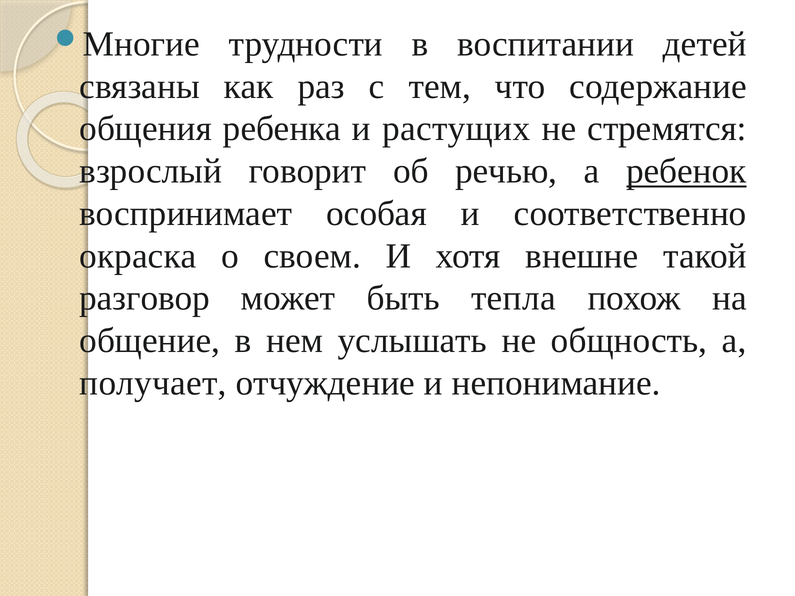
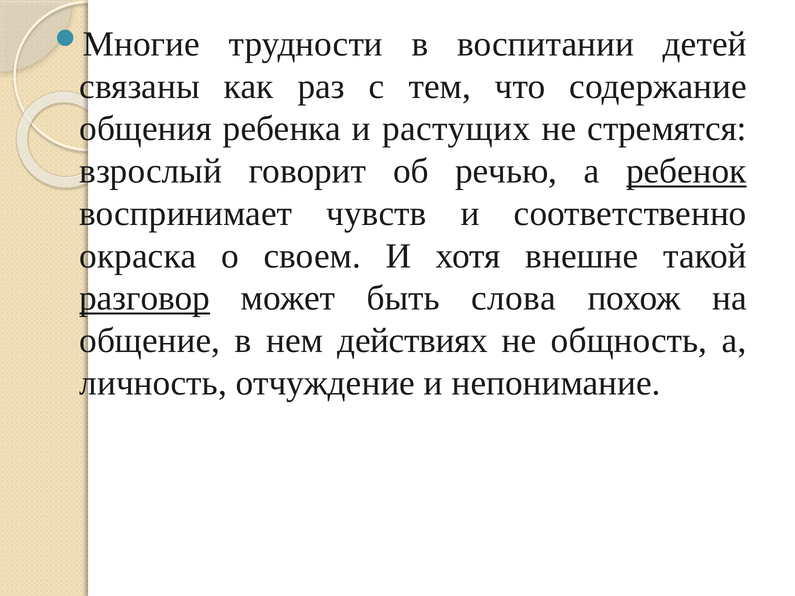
особая: особая -> чувств
разговор underline: none -> present
тепла: тепла -> слова
услышать: услышать -> действиях
получает: получает -> личность
